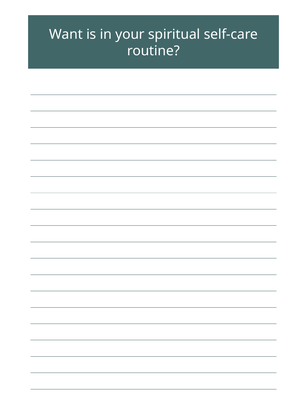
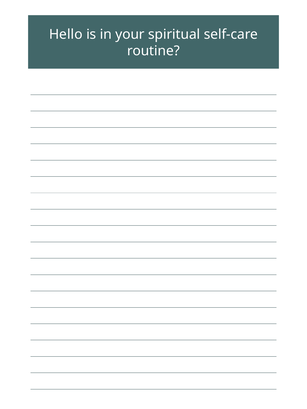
Want: Want -> Hello
